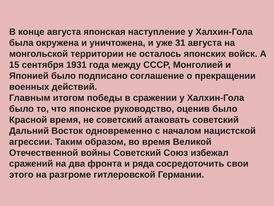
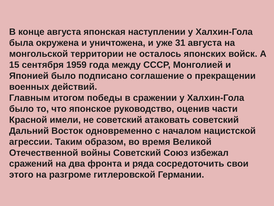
наступление: наступление -> наступлении
1931: 1931 -> 1959
оценив было: было -> части
Красной время: время -> имели
